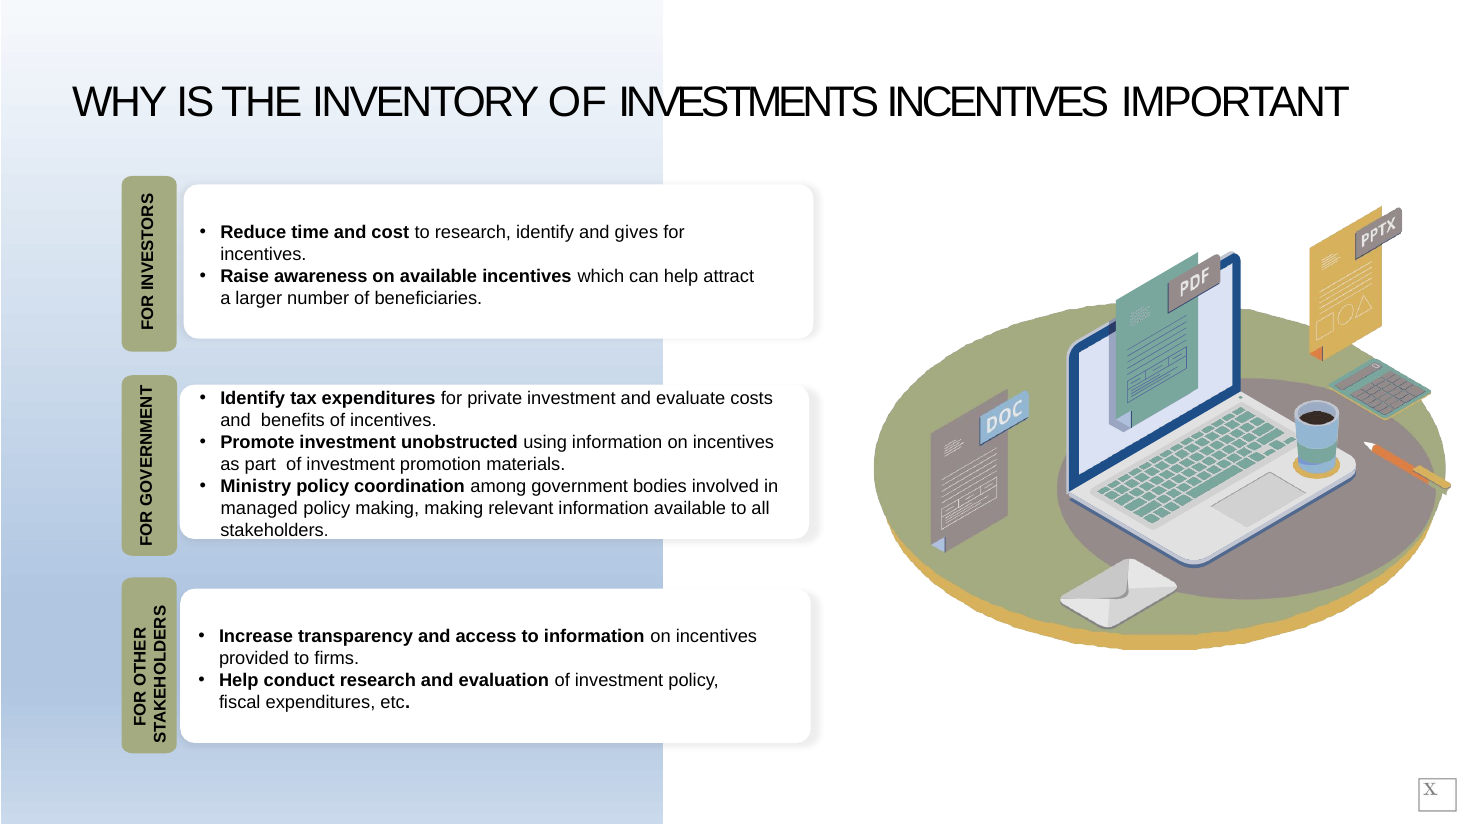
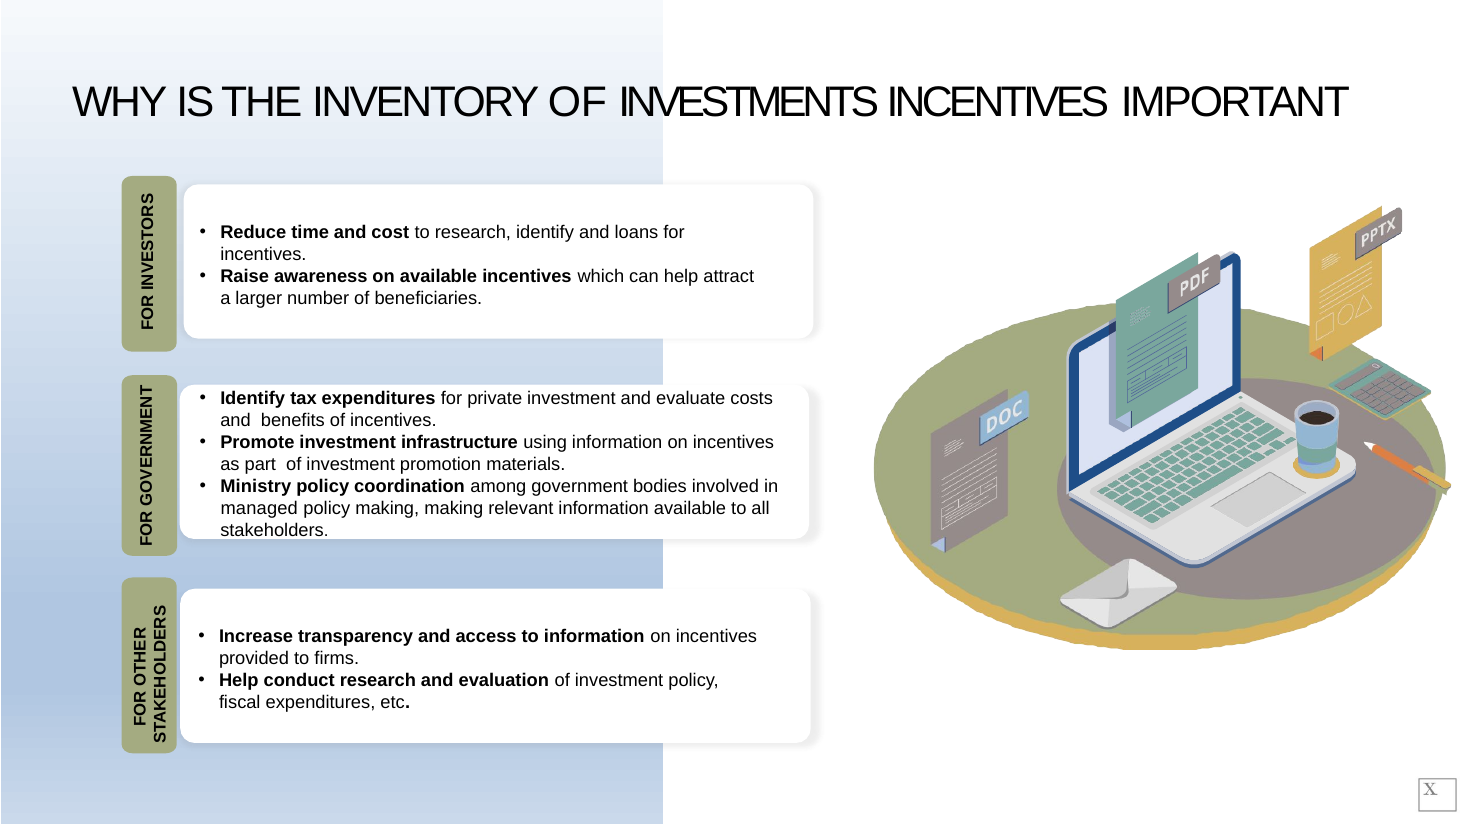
gives: gives -> loans
unobstructed: unobstructed -> infrastructure
